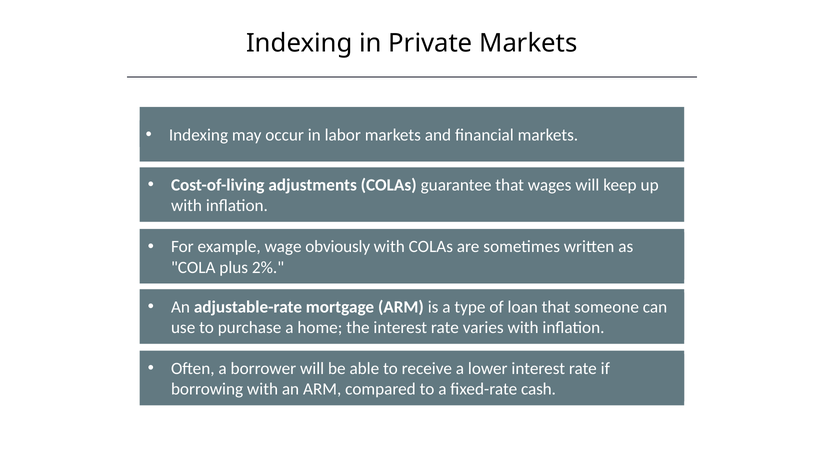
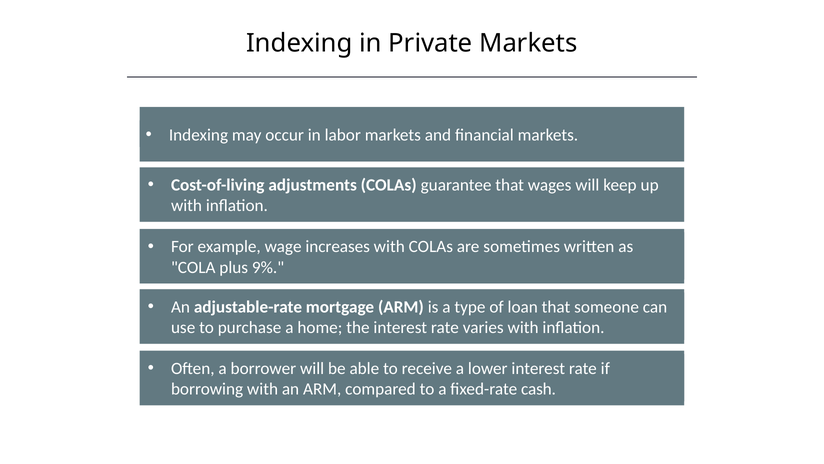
obviously: obviously -> increases
2%: 2% -> 9%
